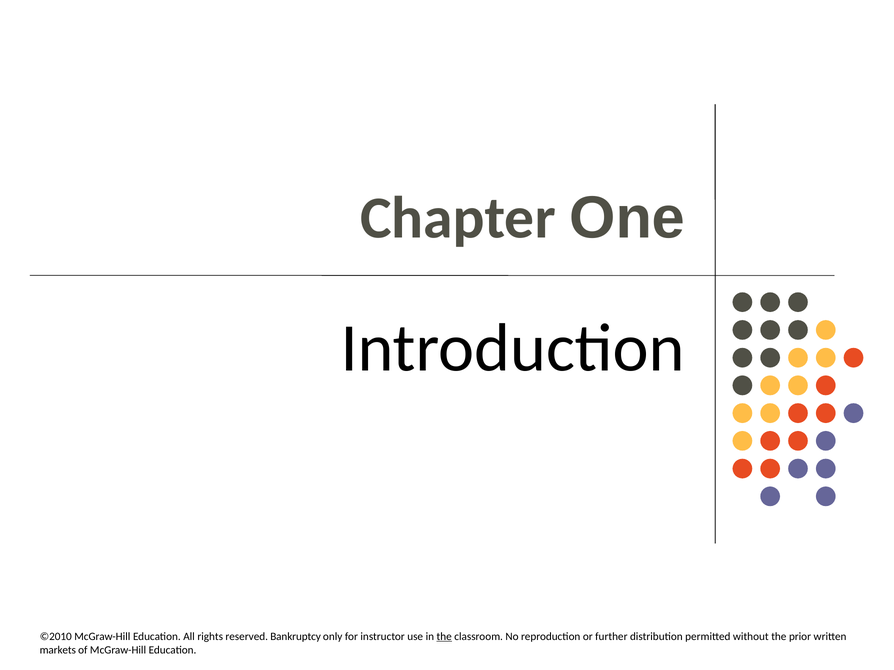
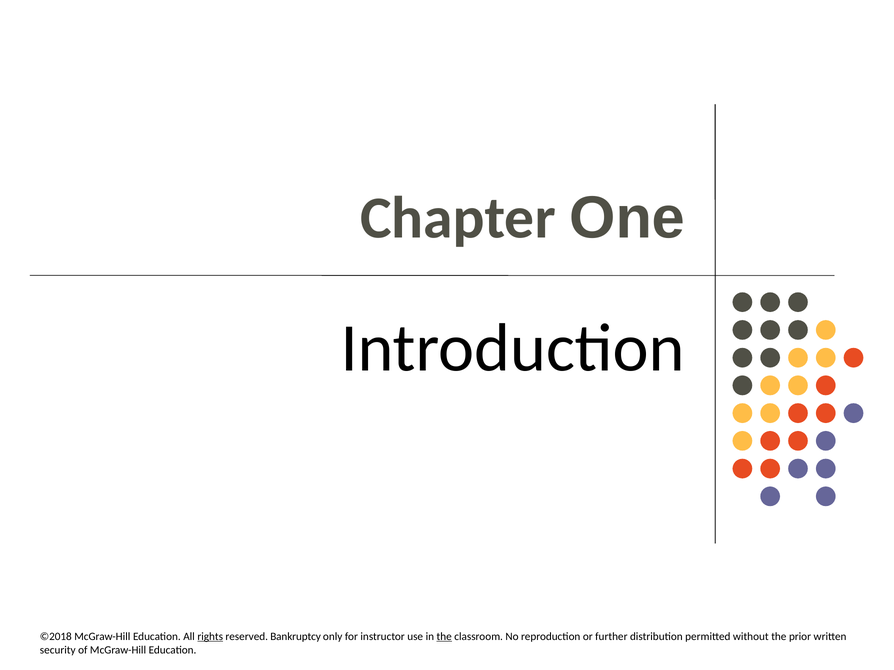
©2010: ©2010 -> ©2018
rights underline: none -> present
markets: markets -> security
